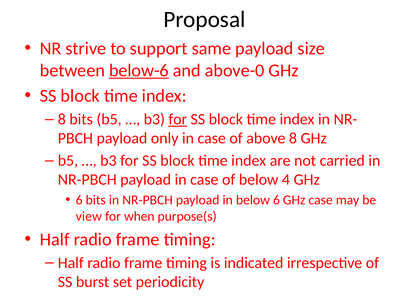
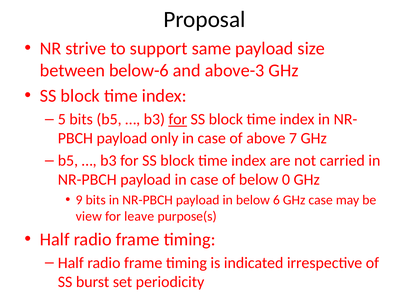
below-6 underline: present -> none
above-0: above-0 -> above-3
8 at (62, 119): 8 -> 5
above 8: 8 -> 7
4: 4 -> 0
6 at (79, 200): 6 -> 9
when: when -> leave
